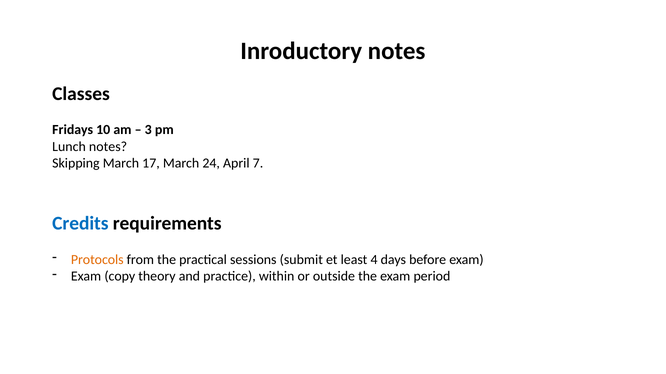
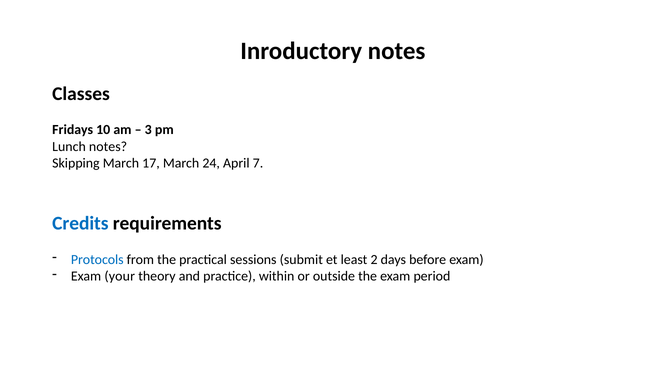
Protocols colour: orange -> blue
4: 4 -> 2
copy: copy -> your
